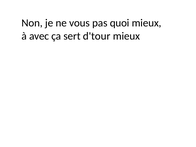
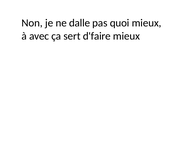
vous: vous -> dalle
d'tour: d'tour -> d'faire
